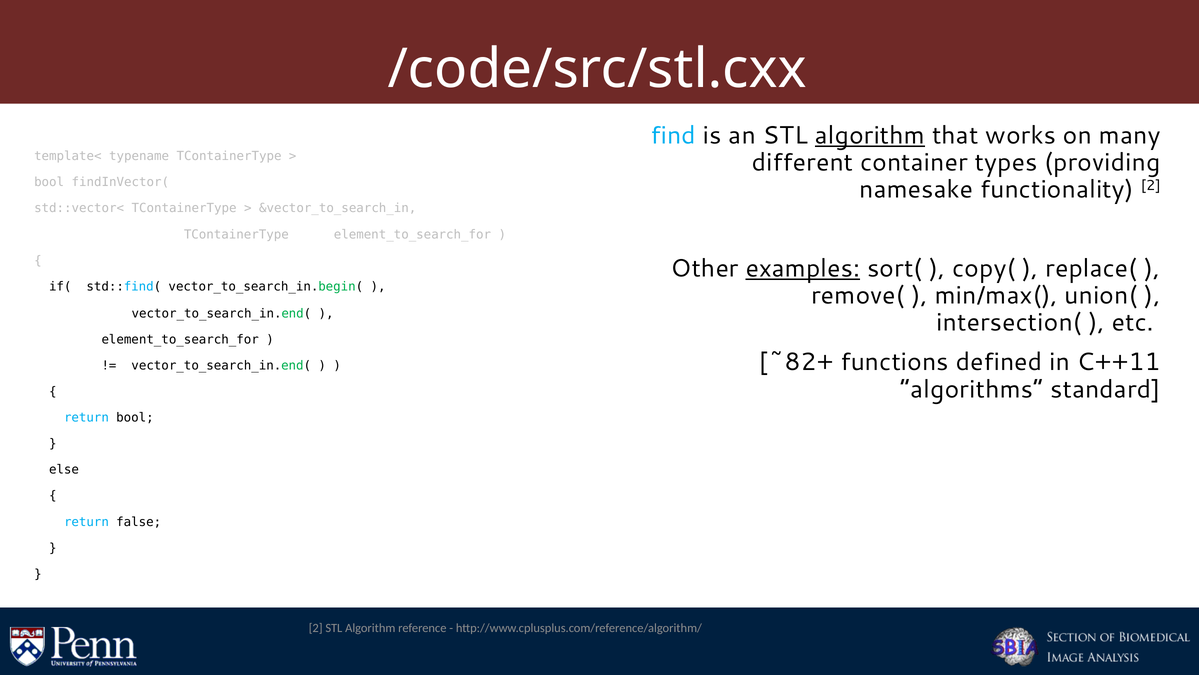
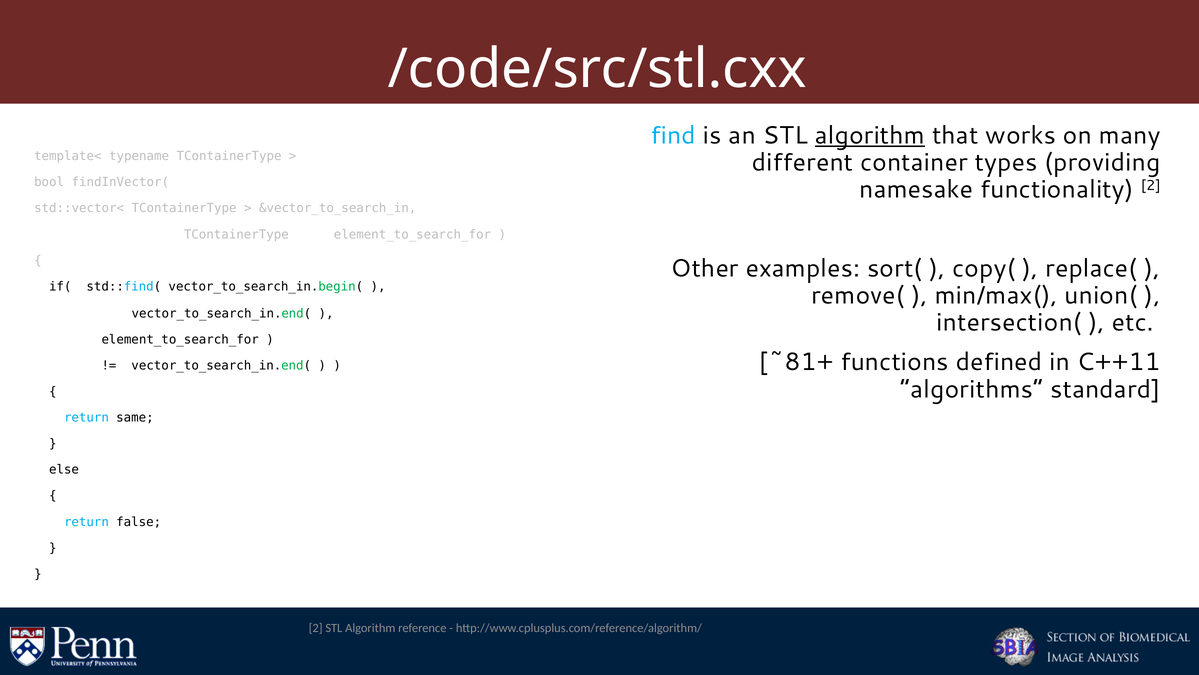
examples underline: present -> none
~82+: ~82+ -> ~81+
return bool: bool -> same
